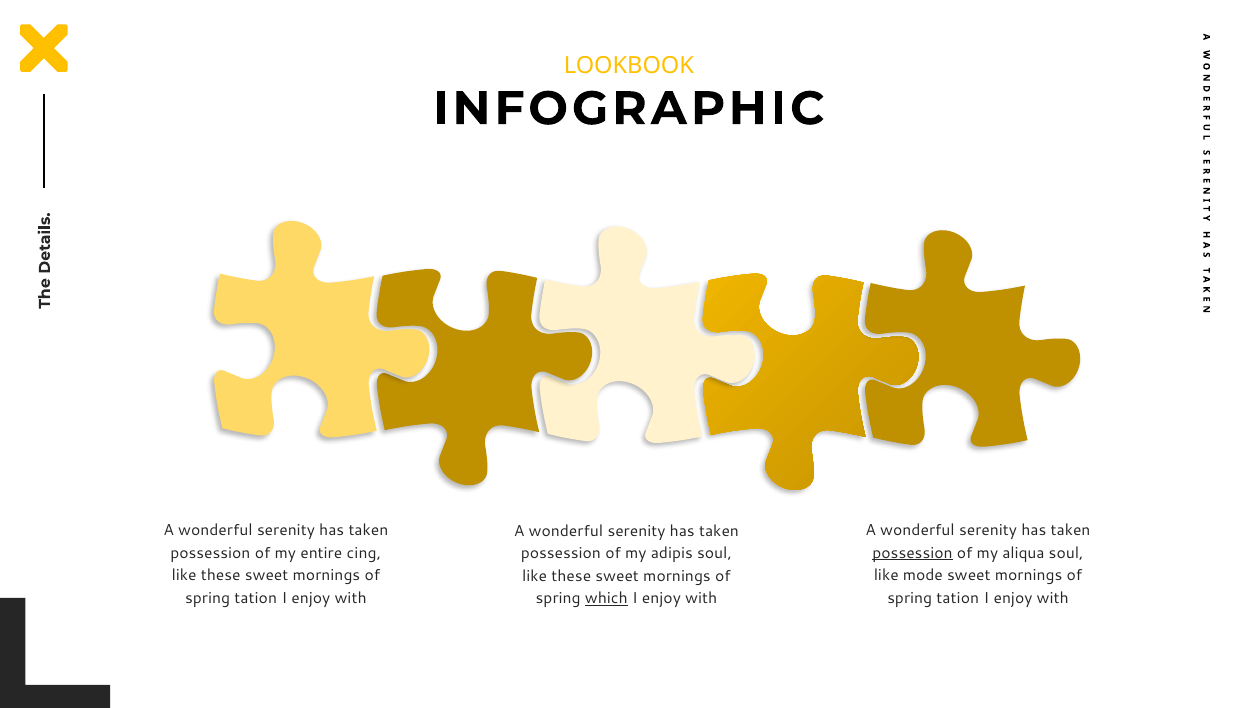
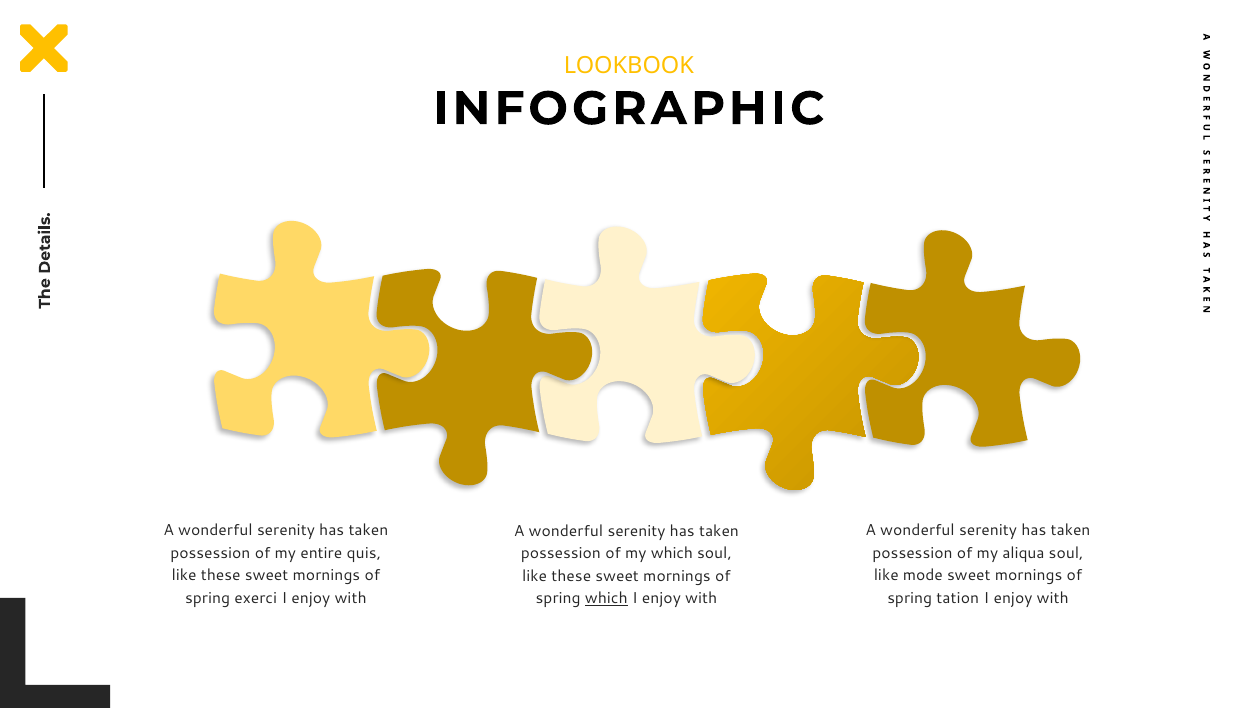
cing: cing -> quis
possession at (913, 553) underline: present -> none
my adipis: adipis -> which
tation at (256, 598): tation -> exerci
